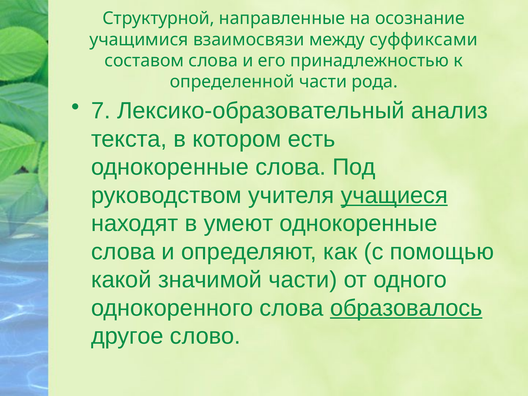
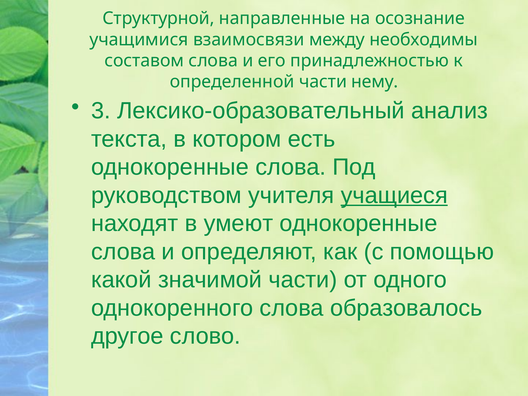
суффиксами: суффиксами -> необходимы
рода: рода -> нему
7: 7 -> 3
образовалось underline: present -> none
